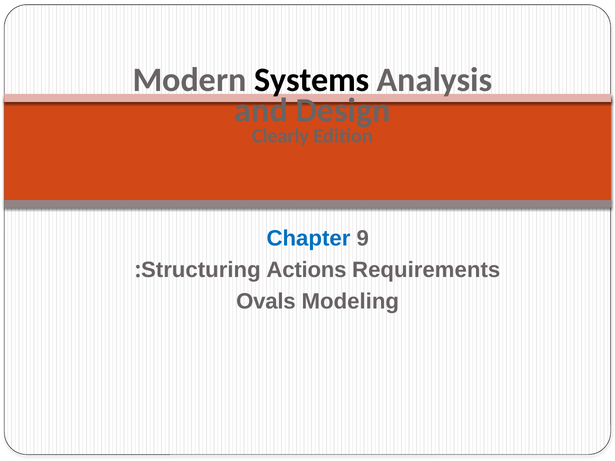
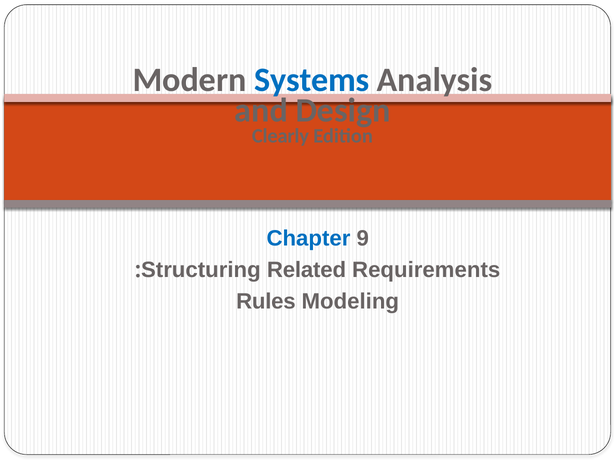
Systems colour: black -> blue
Actions: Actions -> Related
Ovals: Ovals -> Rules
